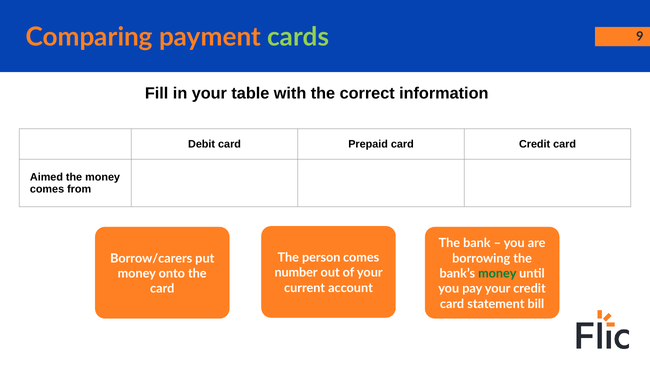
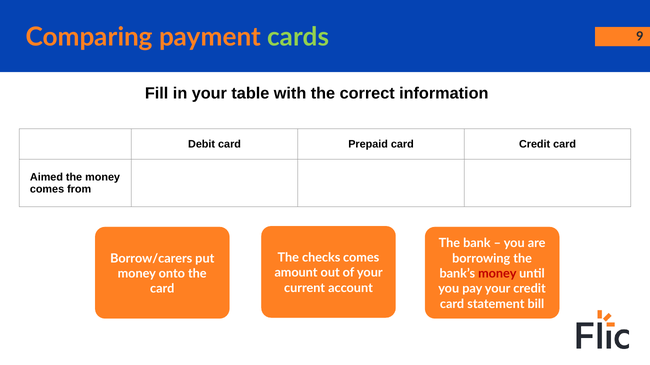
person: person -> checks
number: number -> amount
money at (497, 274) colour: green -> red
